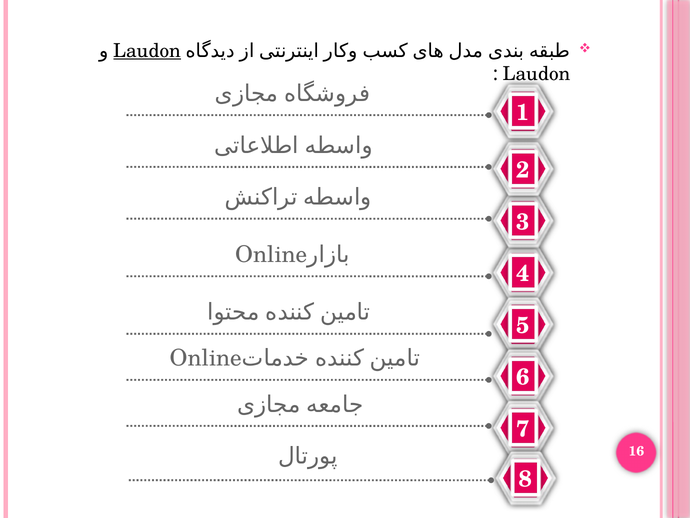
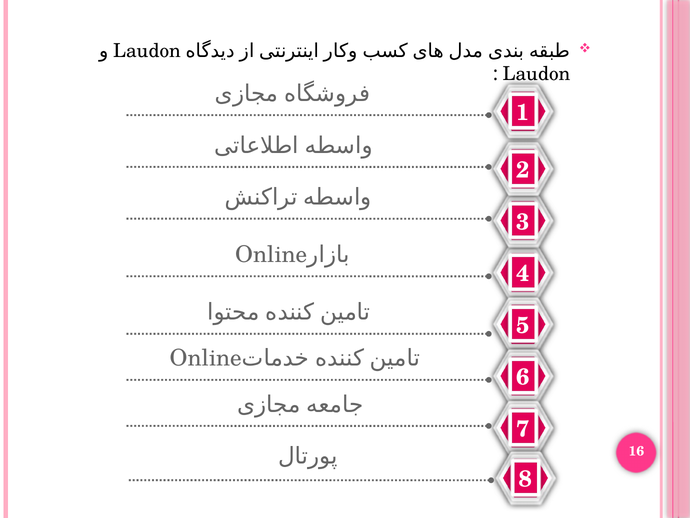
Laudon at (147, 51) underline: present -> none
